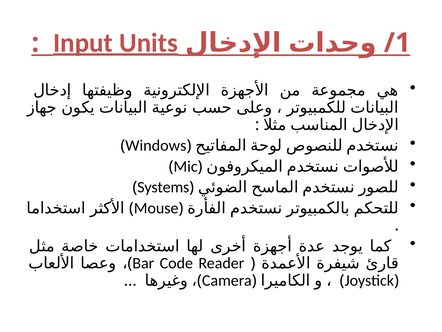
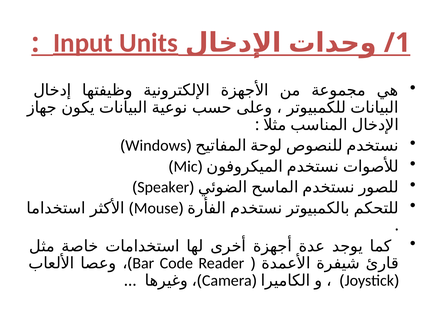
Systems: Systems -> Speaker
